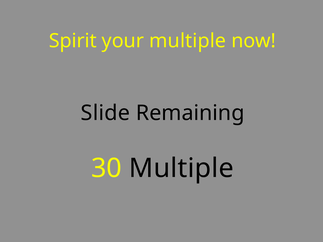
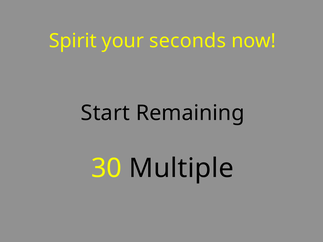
your multiple: multiple -> seconds
Slide: Slide -> Start
